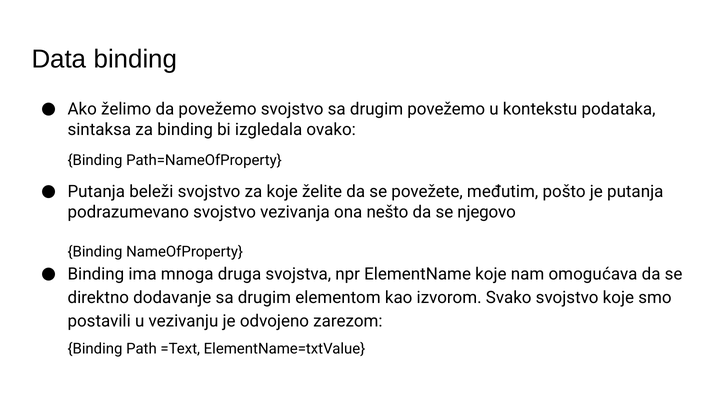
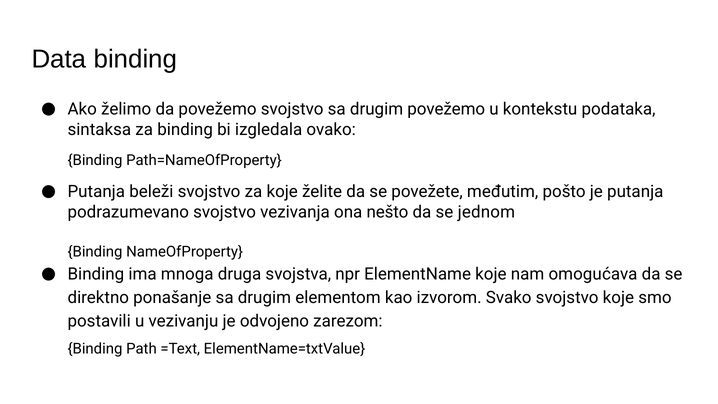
njegovo: njegovo -> jednom
dodavanje: dodavanje -> ponašanje
